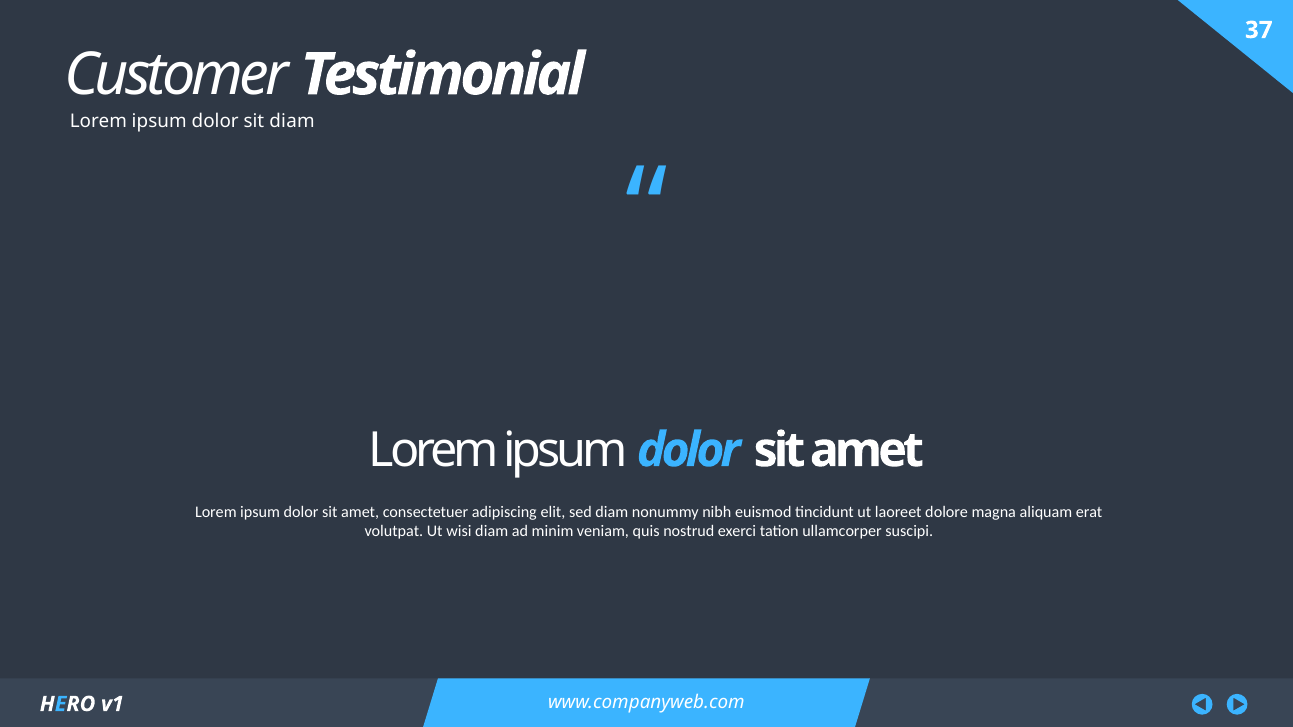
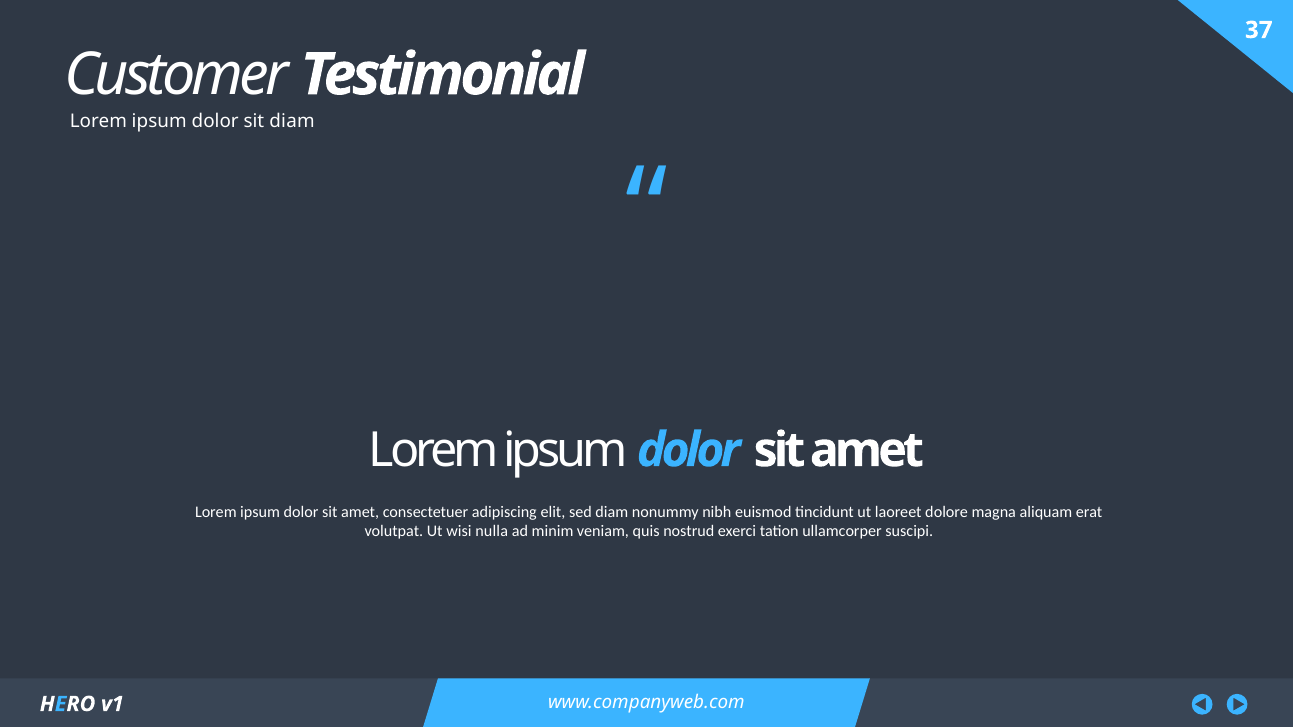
wisi diam: diam -> nulla
